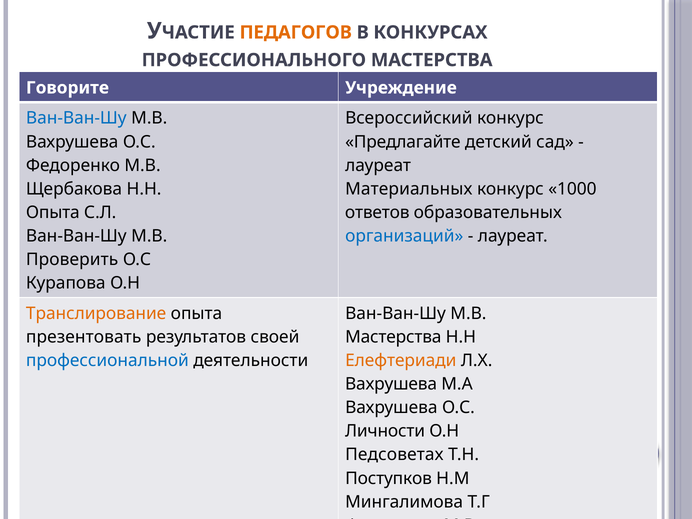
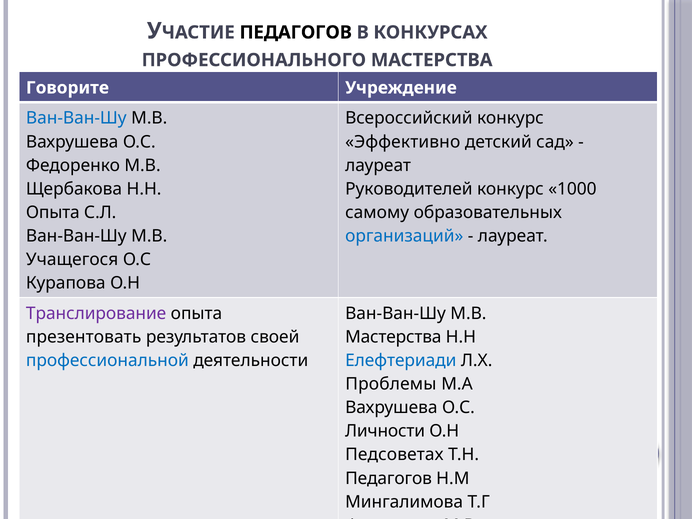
ПЕДАГОГОВ at (296, 32) colour: orange -> black
Предлагайте: Предлагайте -> Эффективно
Материальных: Материальных -> Руководителей
ответов: ответов -> самому
Проверить: Проверить -> Учащегося
Транслирование colour: orange -> purple
Елефтериади colour: orange -> blue
Вахрушева at (391, 384): Вахрушева -> Проблемы
Поступков at (389, 478): Поступков -> Педагогов
